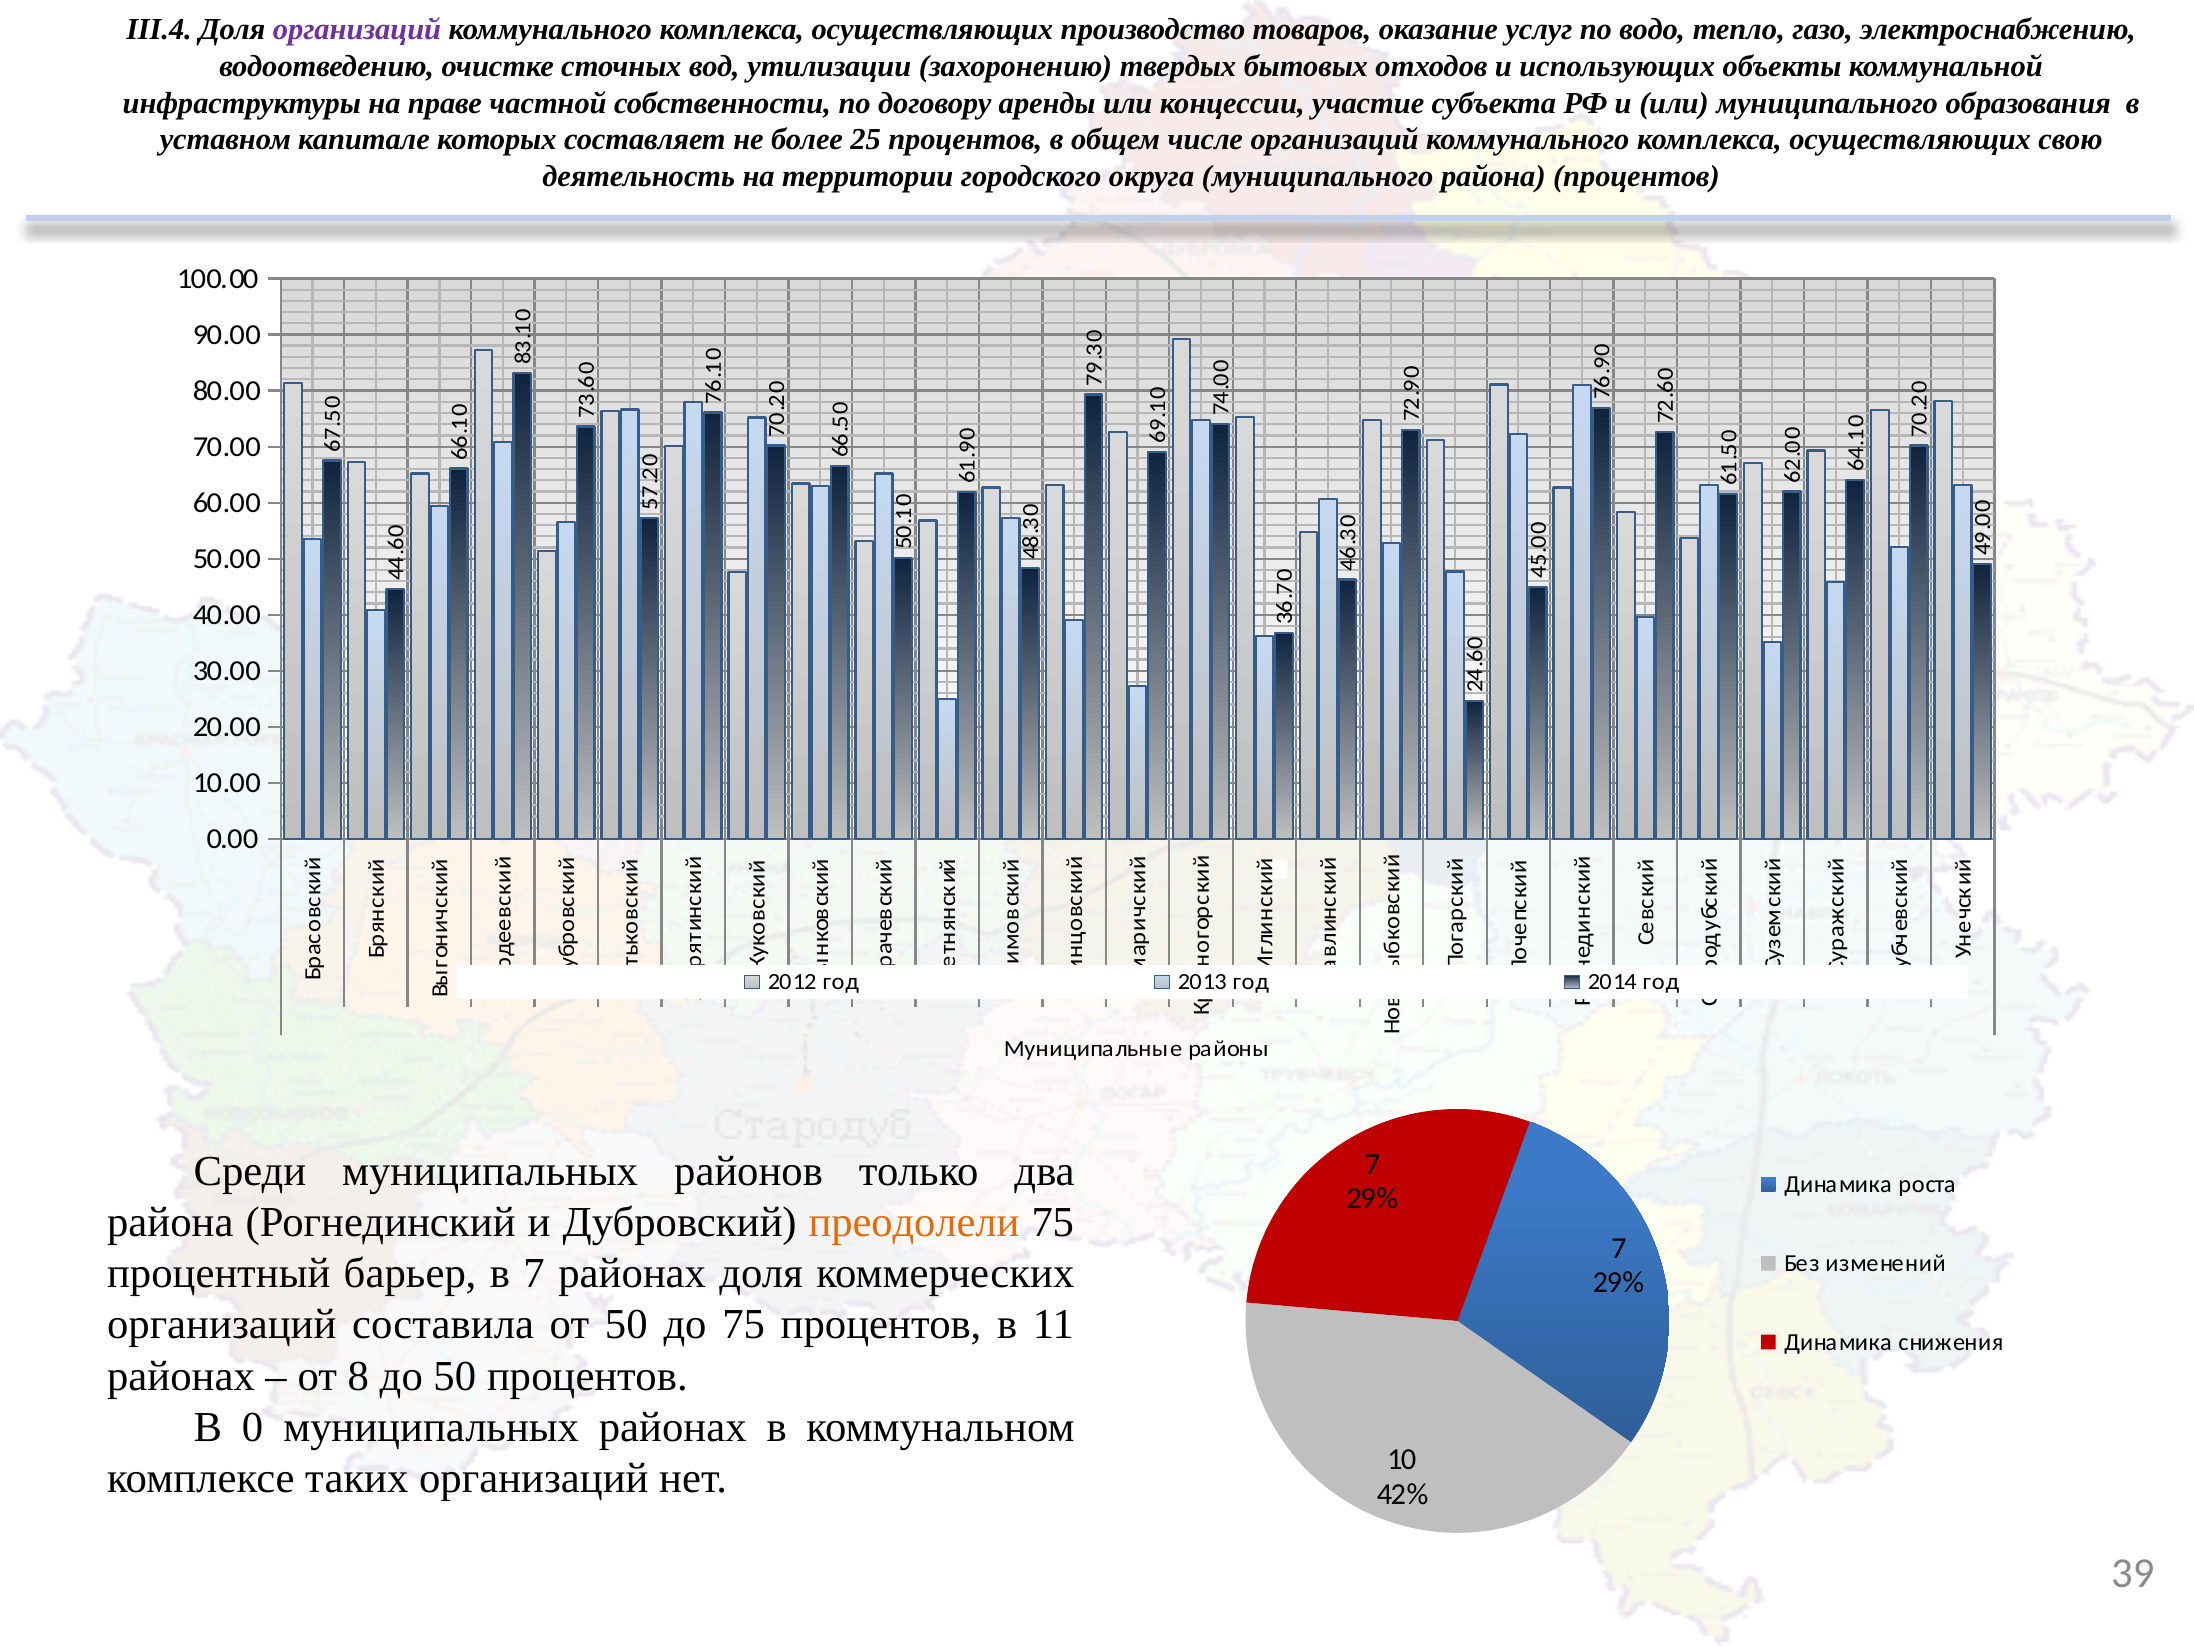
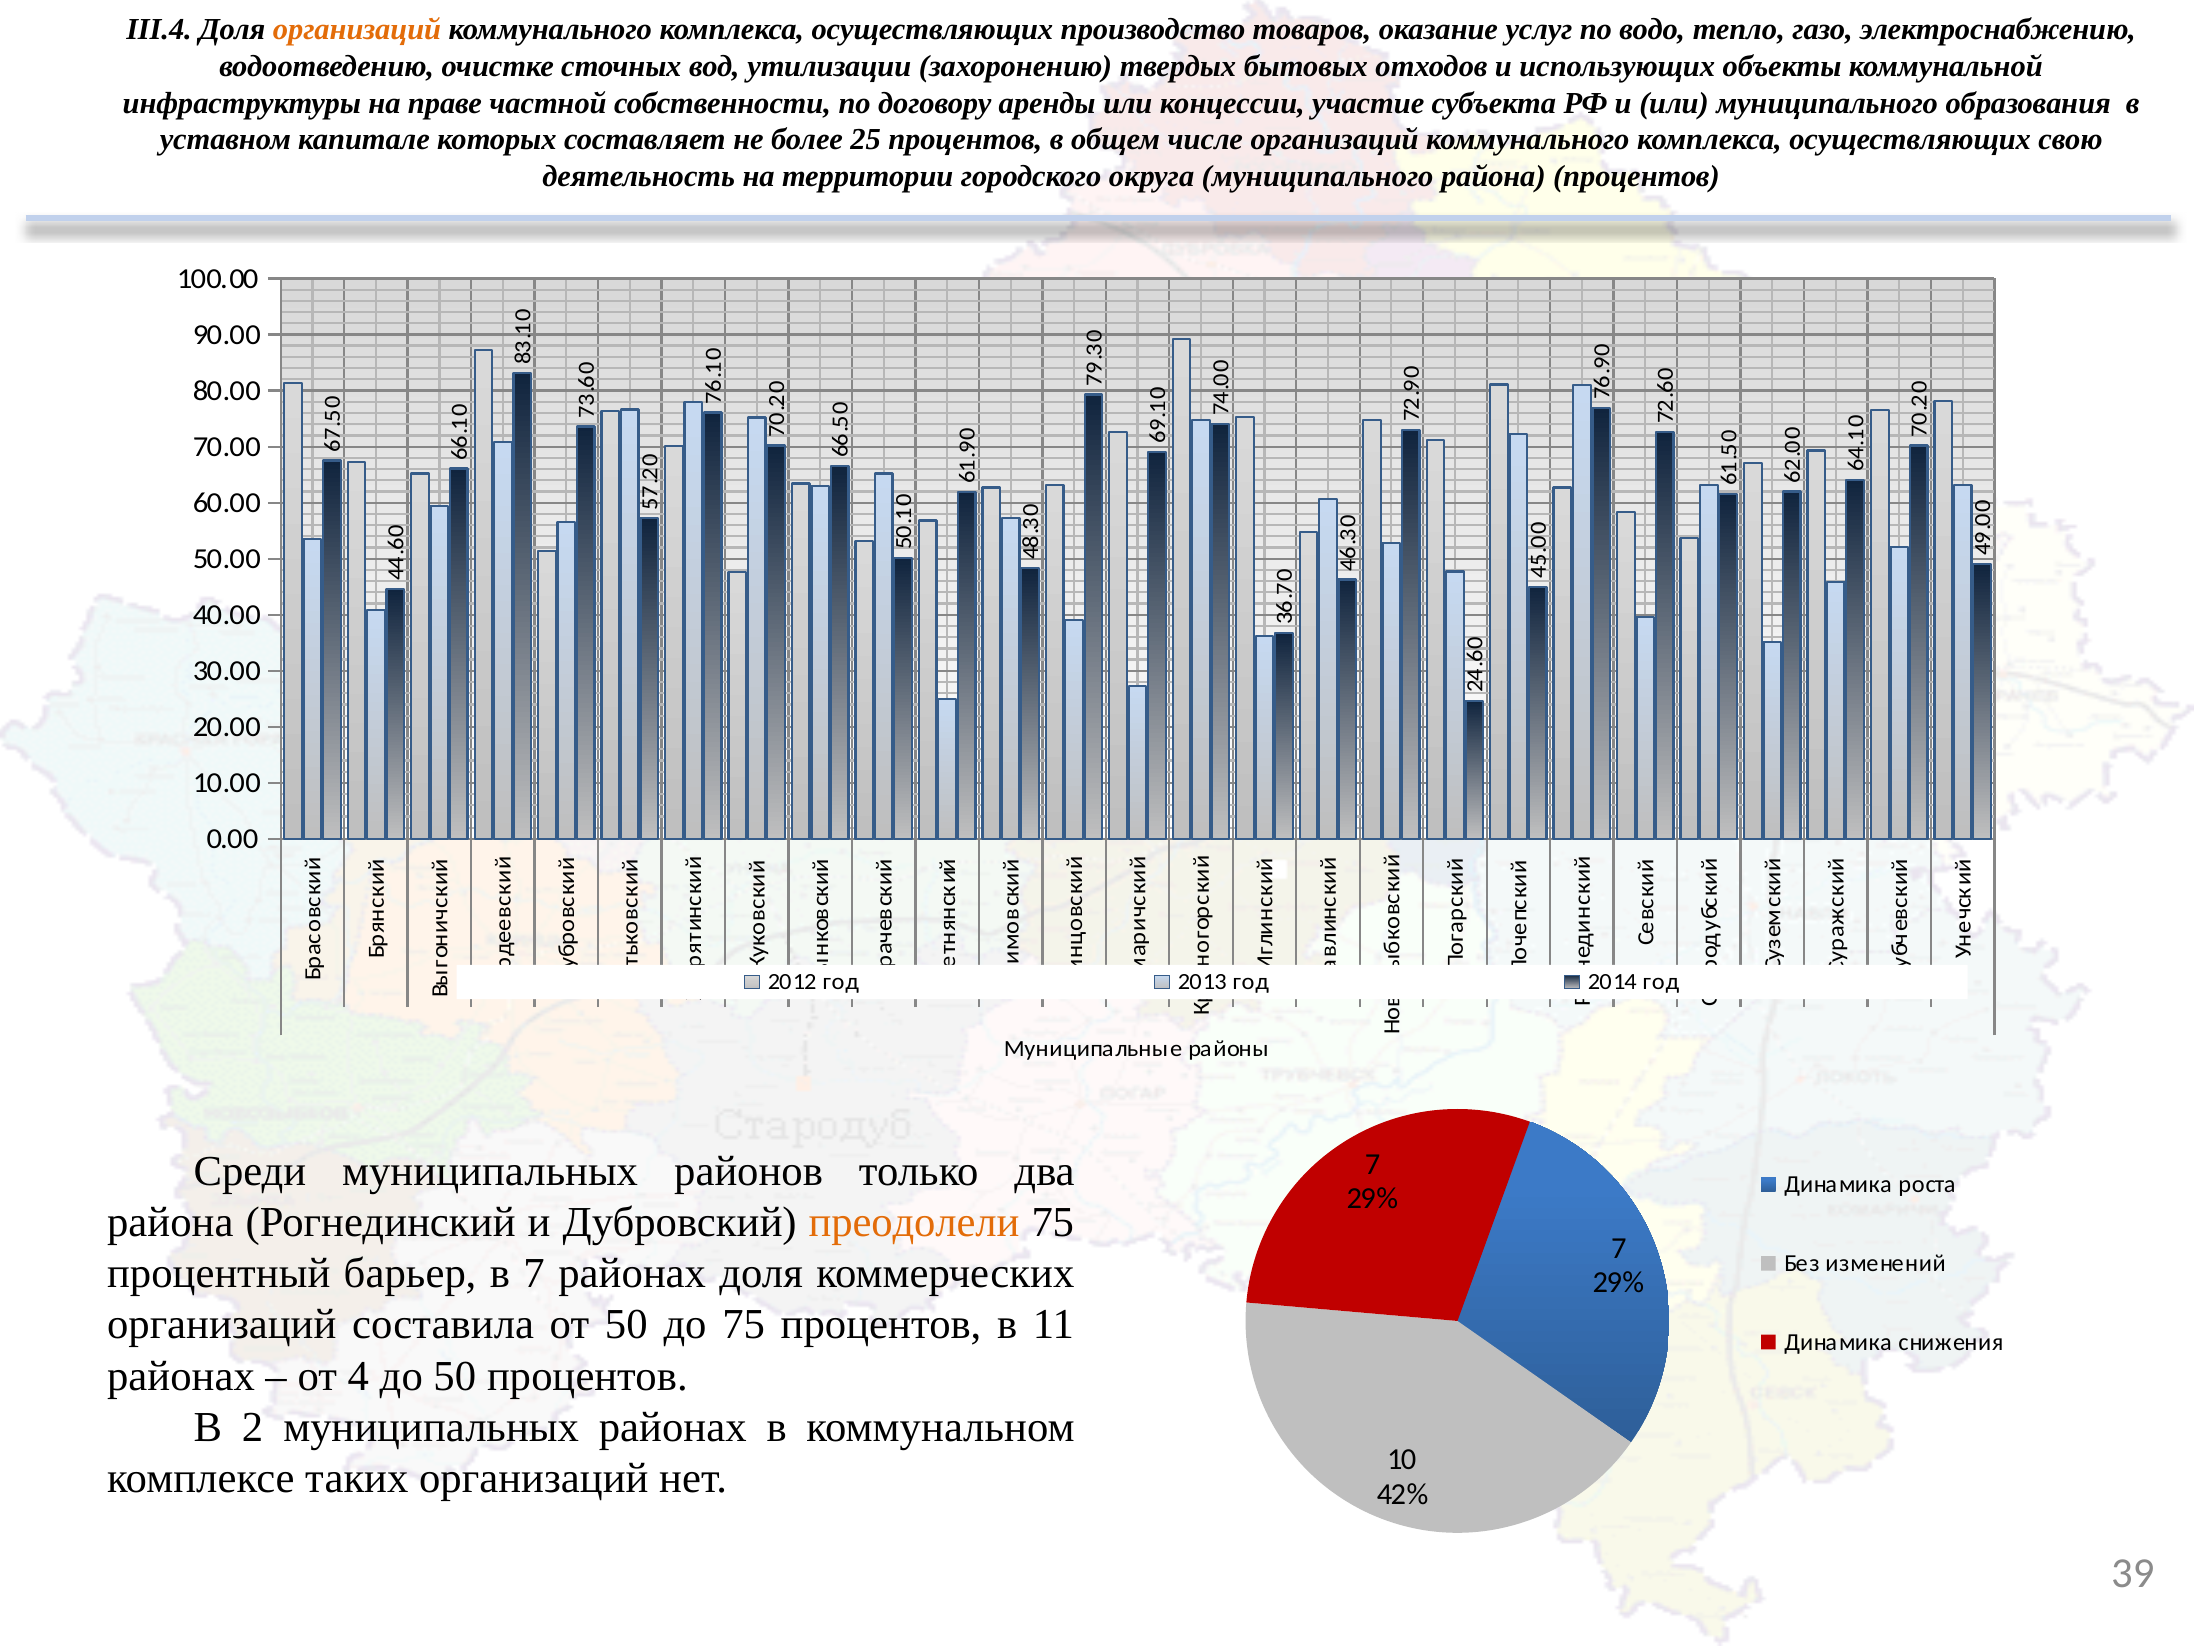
организаций at (357, 30) colour: purple -> orange
от 8: 8 -> 4
В 0: 0 -> 2
